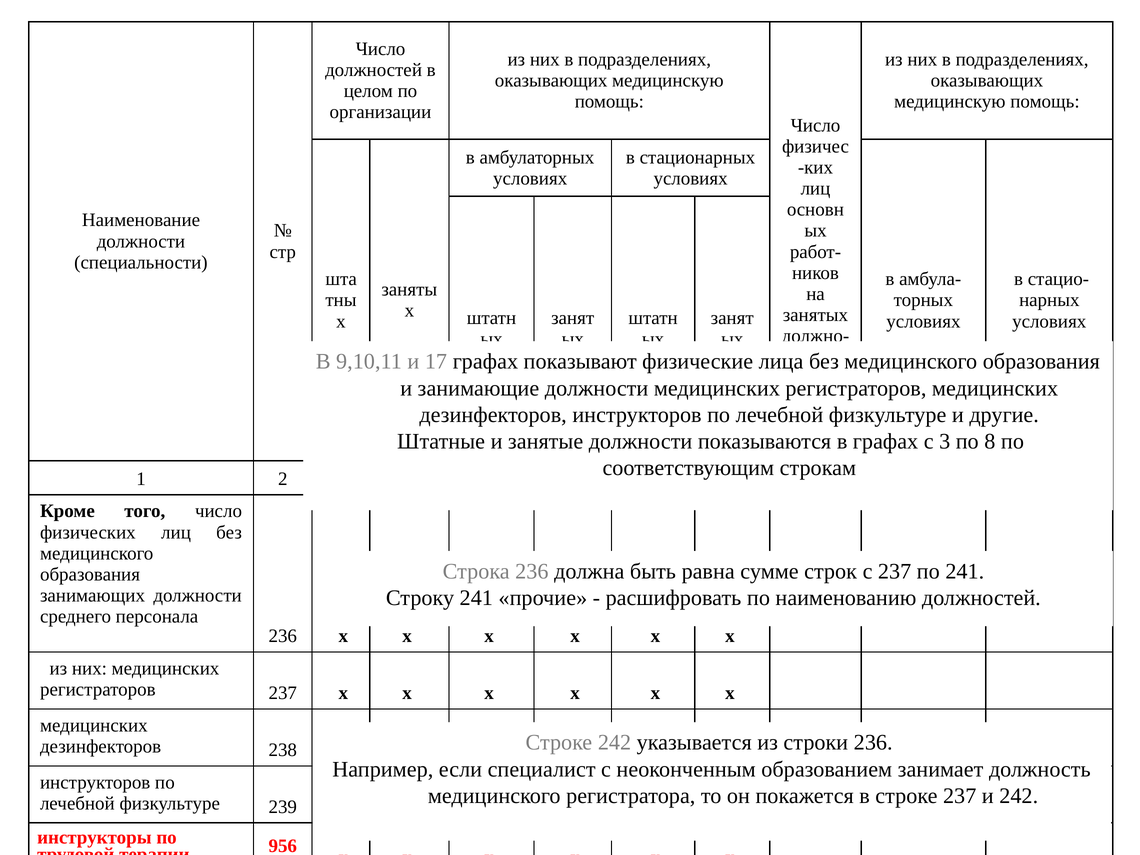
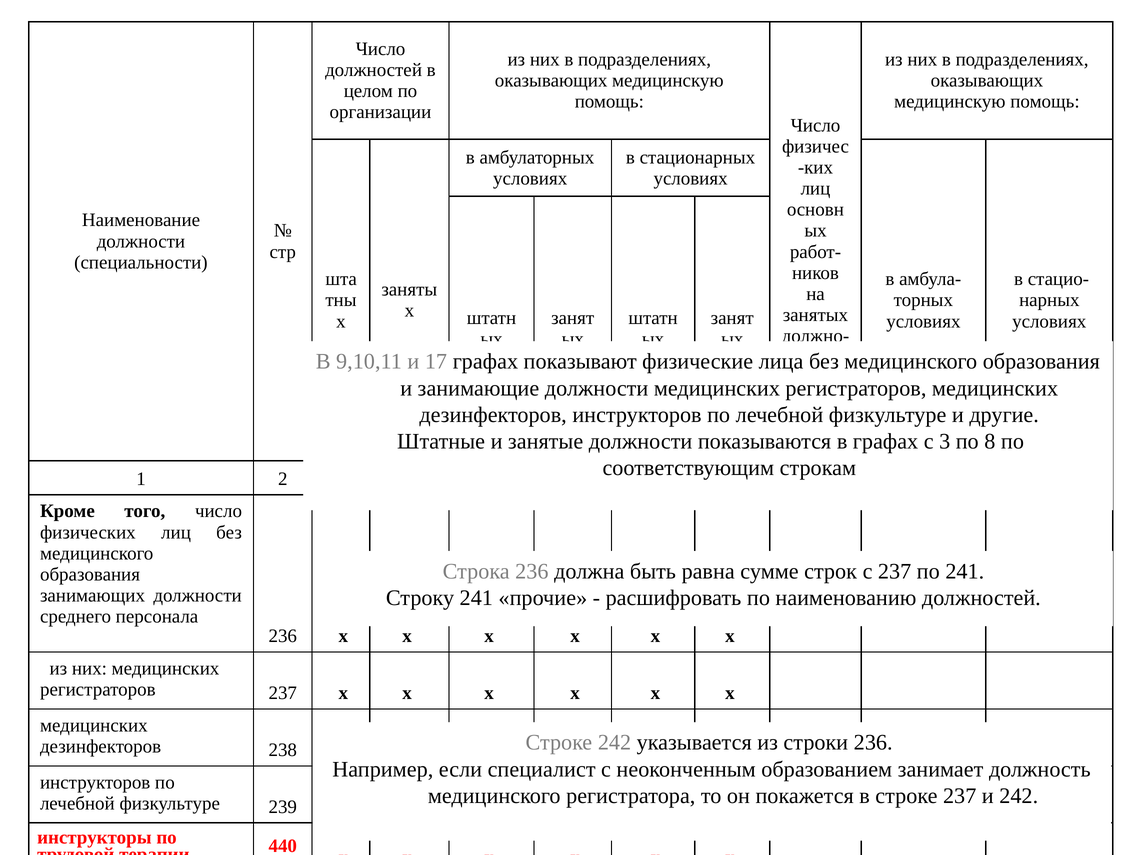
956: 956 -> 440
